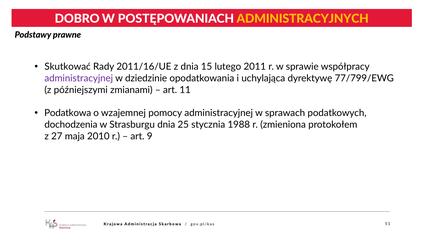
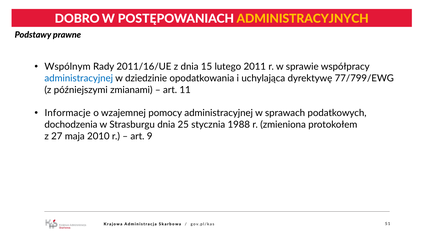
Skutkować: Skutkować -> Wspólnym
administracyjnej at (79, 78) colour: purple -> blue
Podatkowa: Podatkowa -> Informacje
